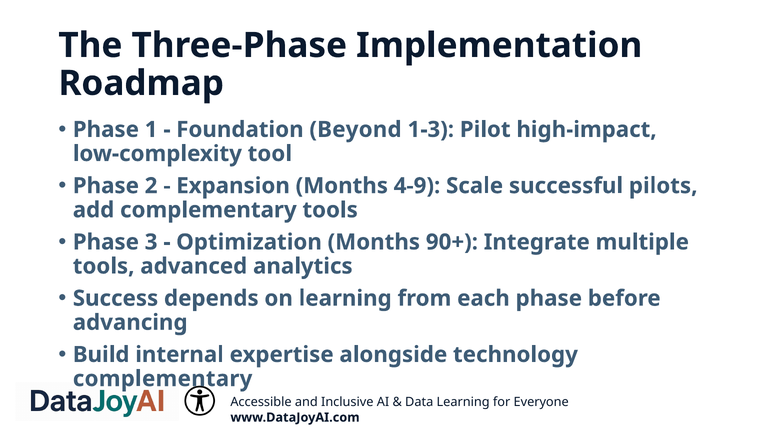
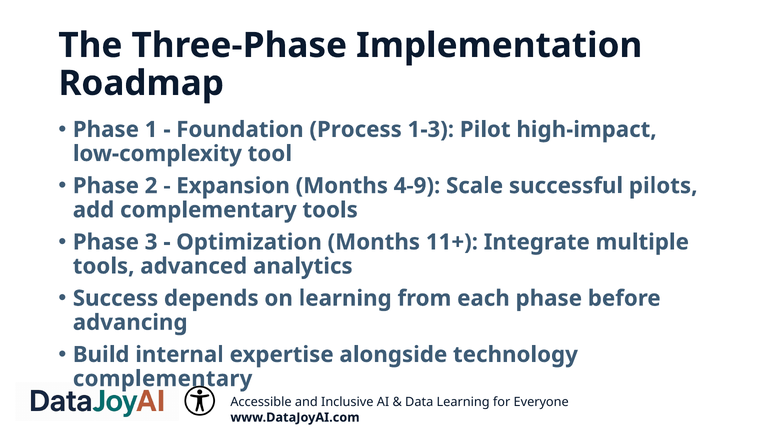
Beyond: Beyond -> Process
90+: 90+ -> 11+
